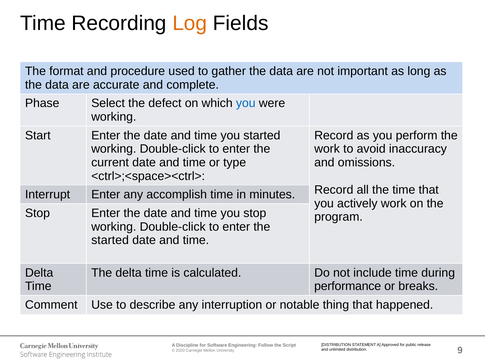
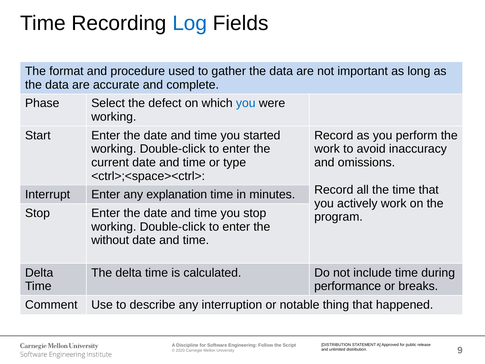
Log colour: orange -> blue
accomplish: accomplish -> explanation
started at (110, 240): started -> without
